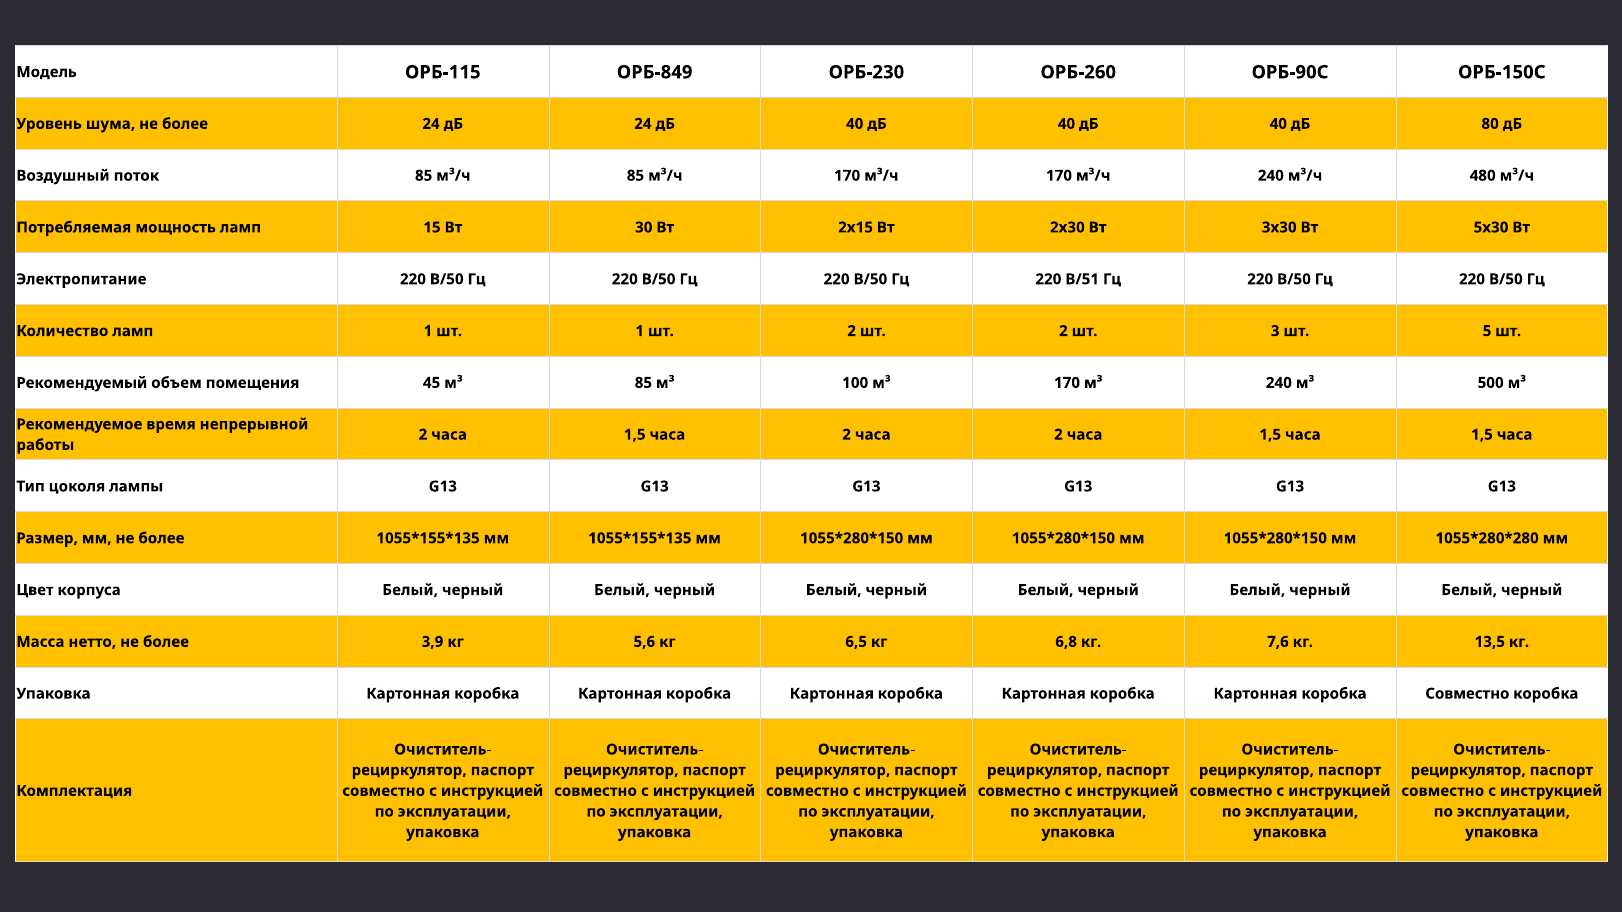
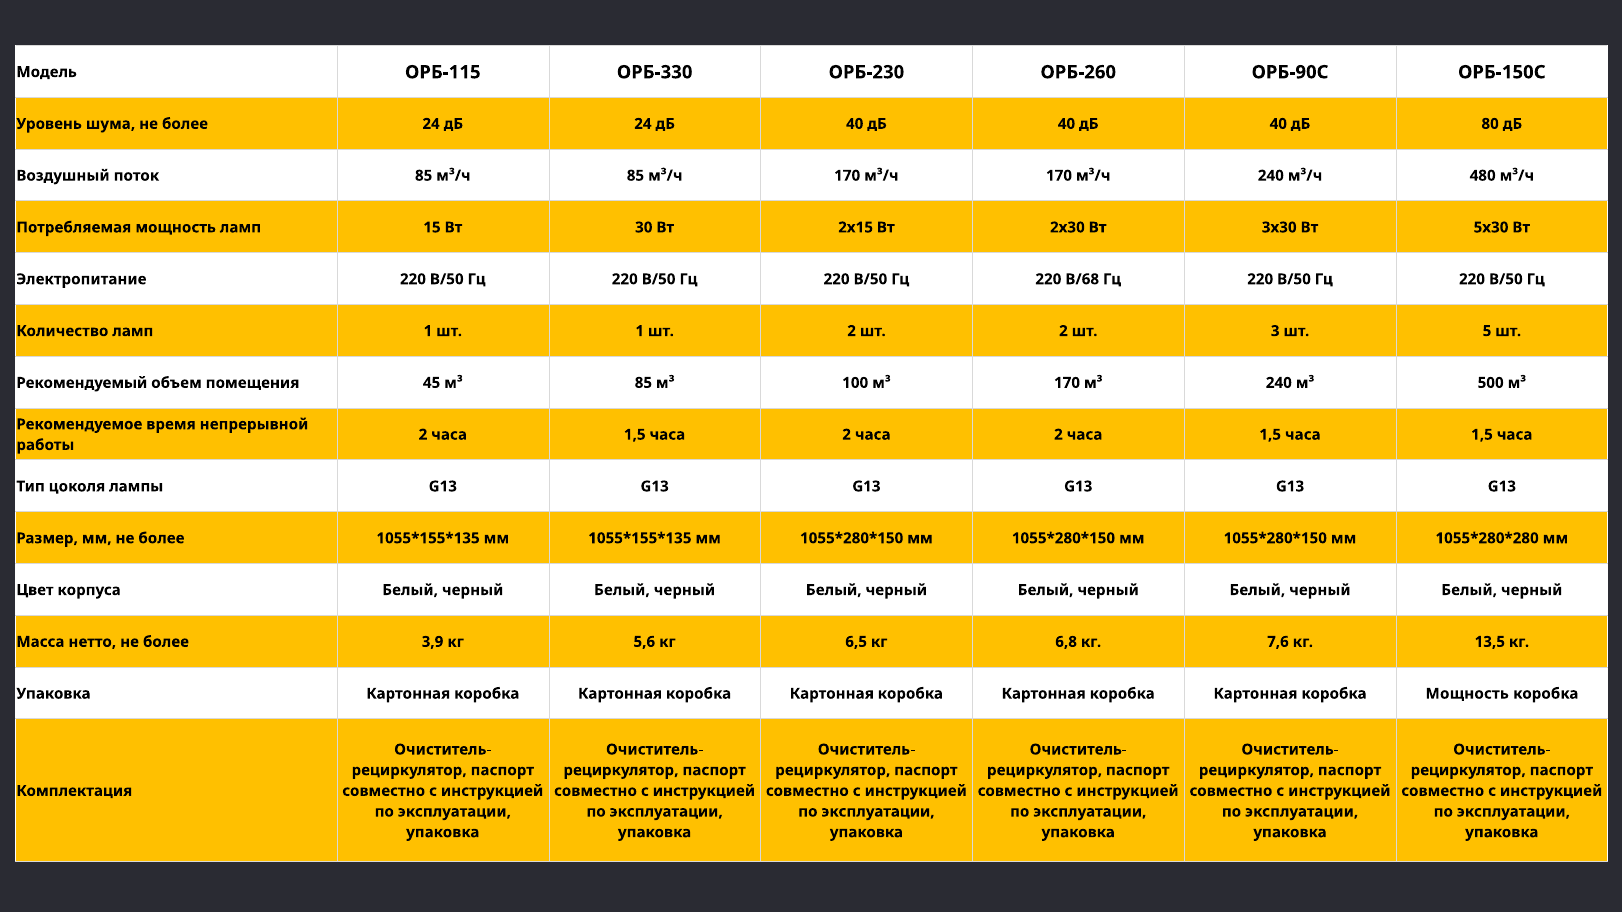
ОРБ-849: ОРБ-849 -> ОРБ-330
В/51: В/51 -> В/68
коробка Совместно: Совместно -> Мощность
